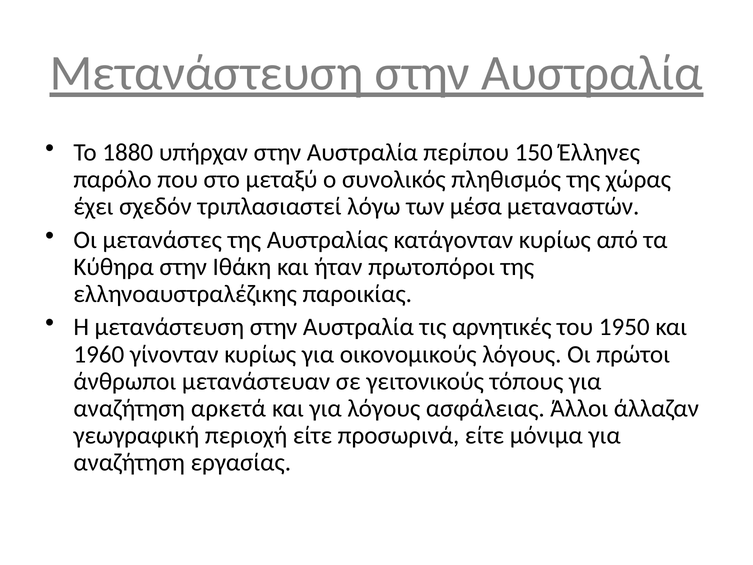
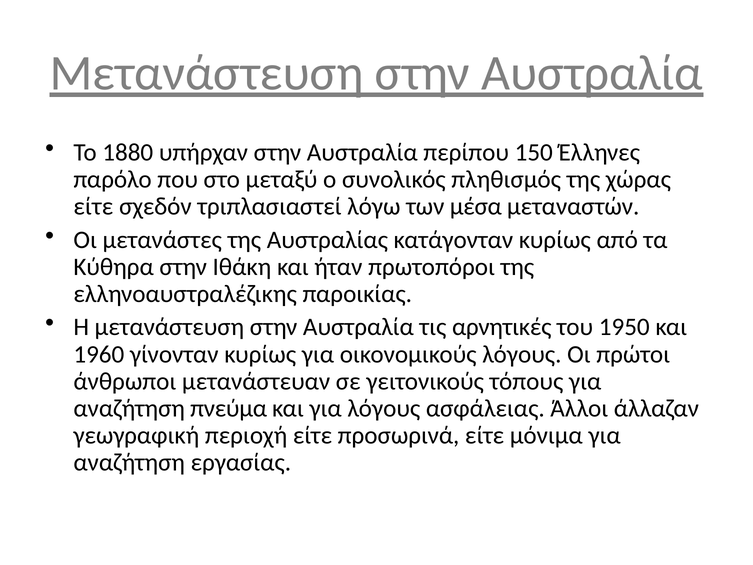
έχει at (93, 207): έχει -> είτε
αρκετά: αρκετά -> πνεύμα
